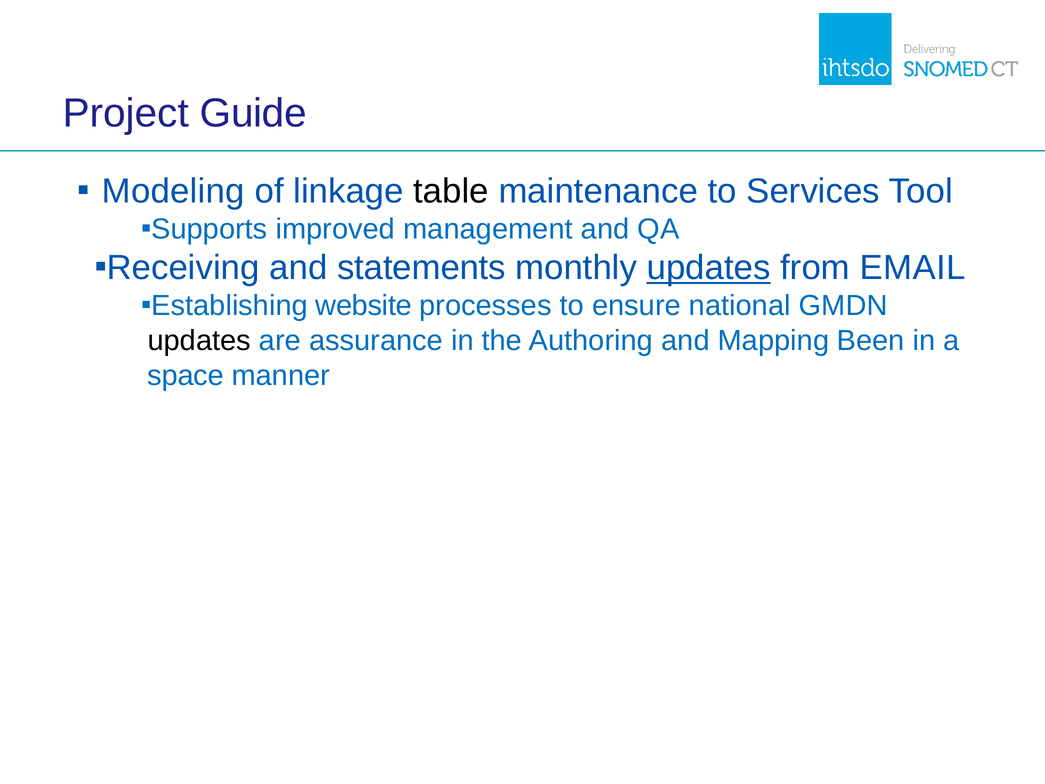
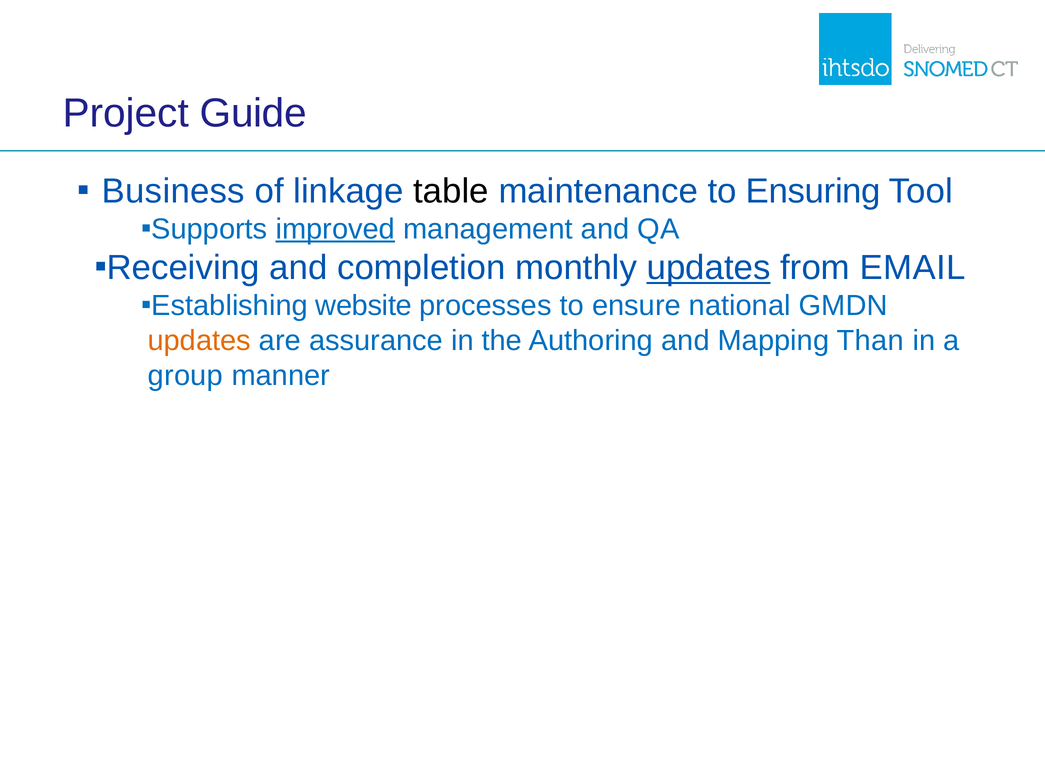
Modeling: Modeling -> Business
Services: Services -> Ensuring
improved underline: none -> present
statements: statements -> completion
updates at (199, 340) colour: black -> orange
Been: Been -> Than
space: space -> group
